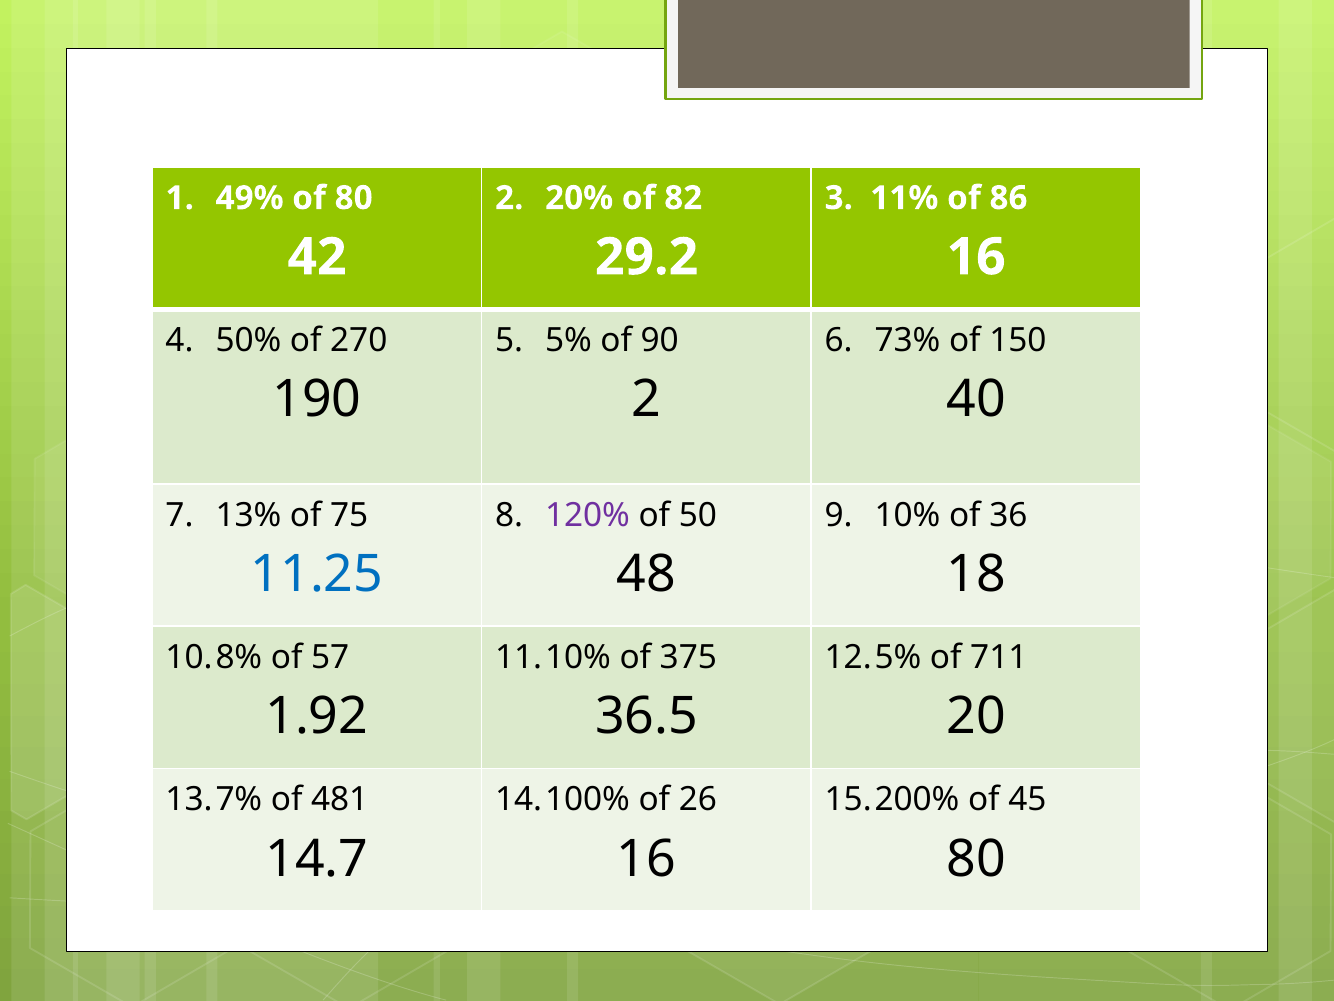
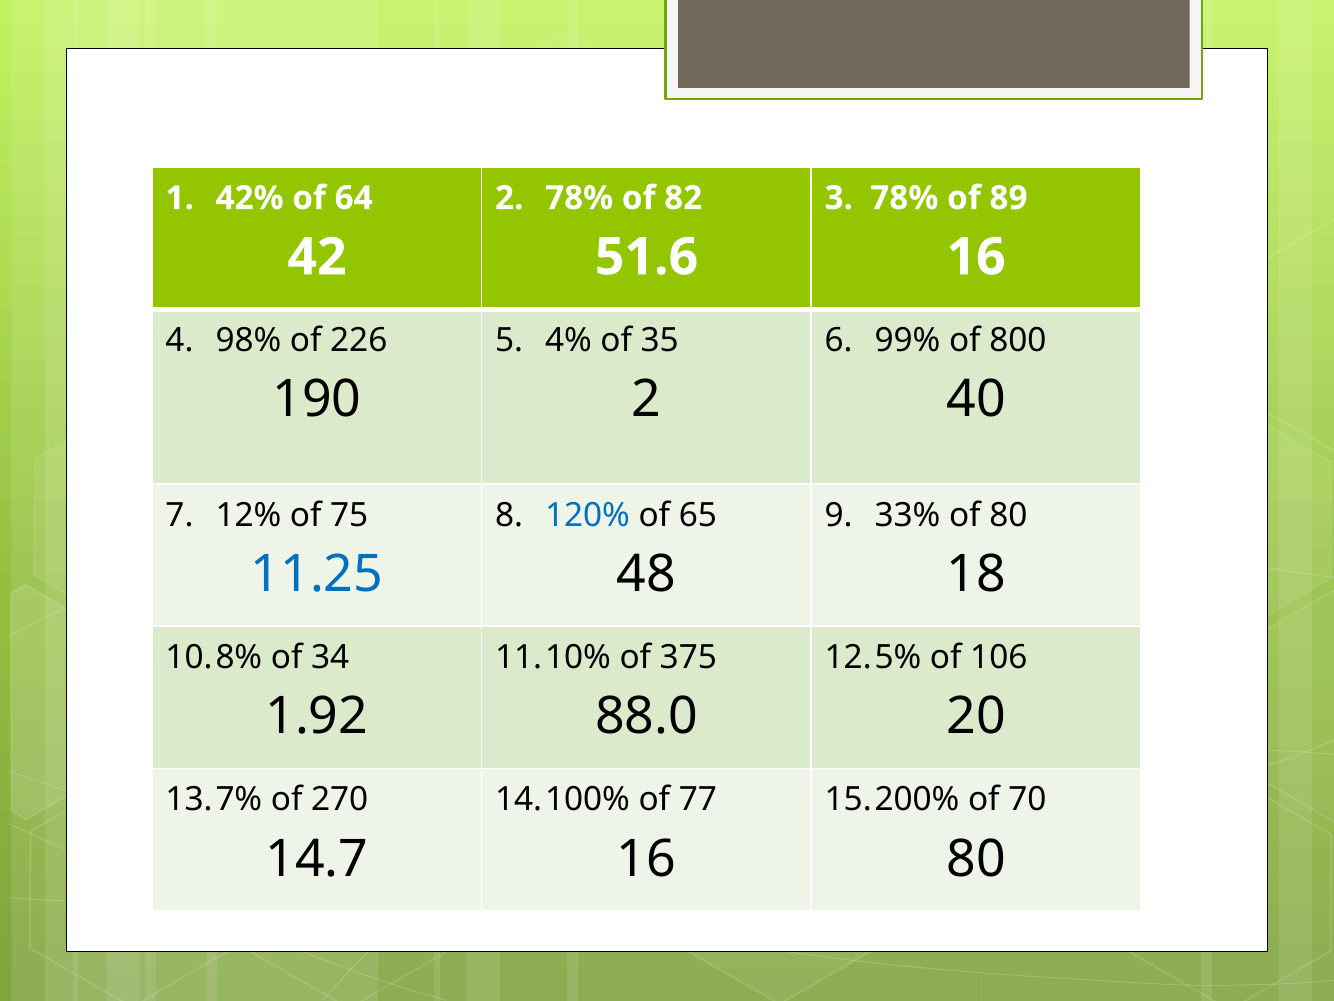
49%: 49% -> 42%
of 80: 80 -> 64
2 20%: 20% -> 78%
3 11%: 11% -> 78%
86: 86 -> 89
29.2: 29.2 -> 51.6
50%: 50% -> 98%
270: 270 -> 226
5%: 5% -> 4%
90: 90 -> 35
73%: 73% -> 99%
150: 150 -> 800
13%: 13% -> 12%
120% colour: purple -> blue
50: 50 -> 65
10%: 10% -> 33%
of 36: 36 -> 80
57: 57 -> 34
711: 711 -> 106
36.5: 36.5 -> 88.0
481: 481 -> 270
26: 26 -> 77
45: 45 -> 70
